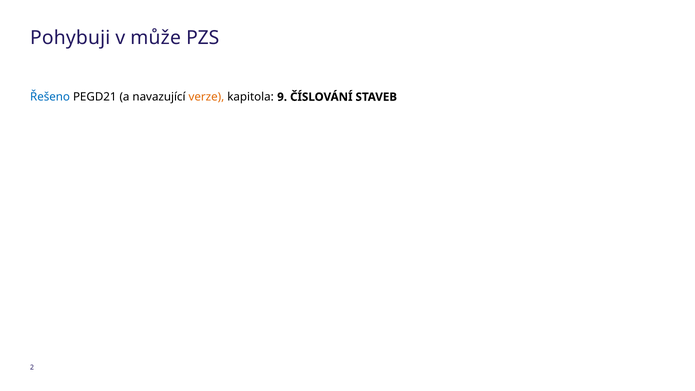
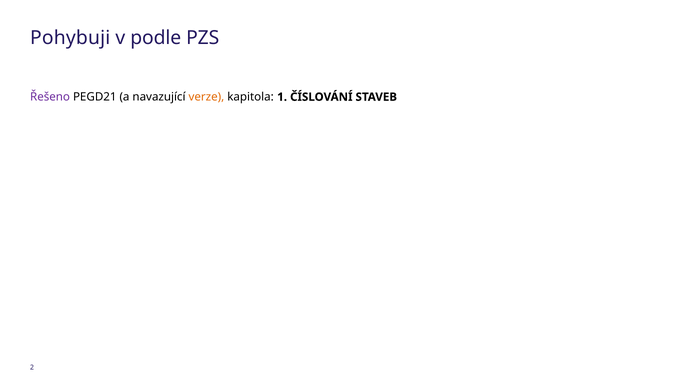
může: může -> podle
Řešeno colour: blue -> purple
9: 9 -> 1
